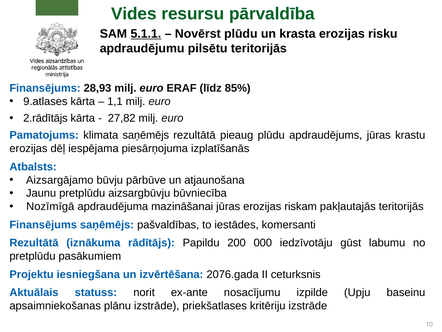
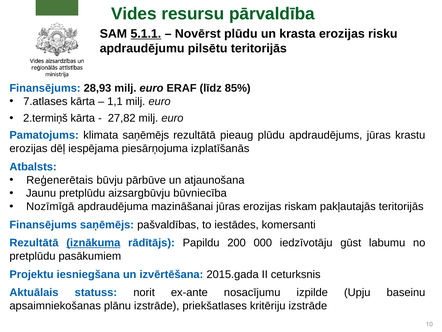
9.atlases: 9.atlases -> 7.atlases
2.rādītājs: 2.rādītājs -> 2.termiņš
Aizsargājamo: Aizsargājamo -> Reģenerētais
iznākuma underline: none -> present
2076.gada: 2076.gada -> 2015.gada
